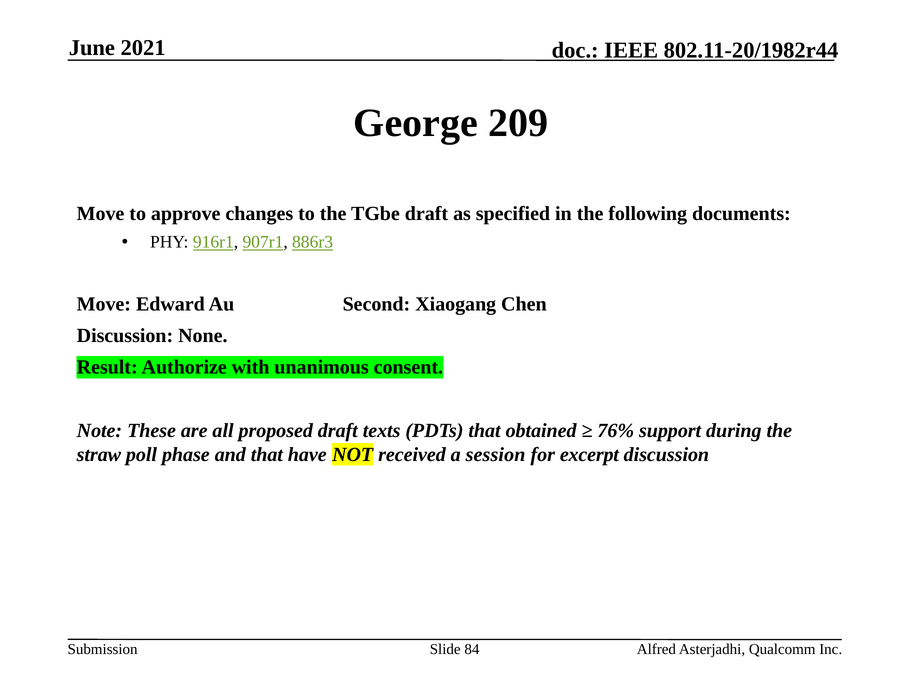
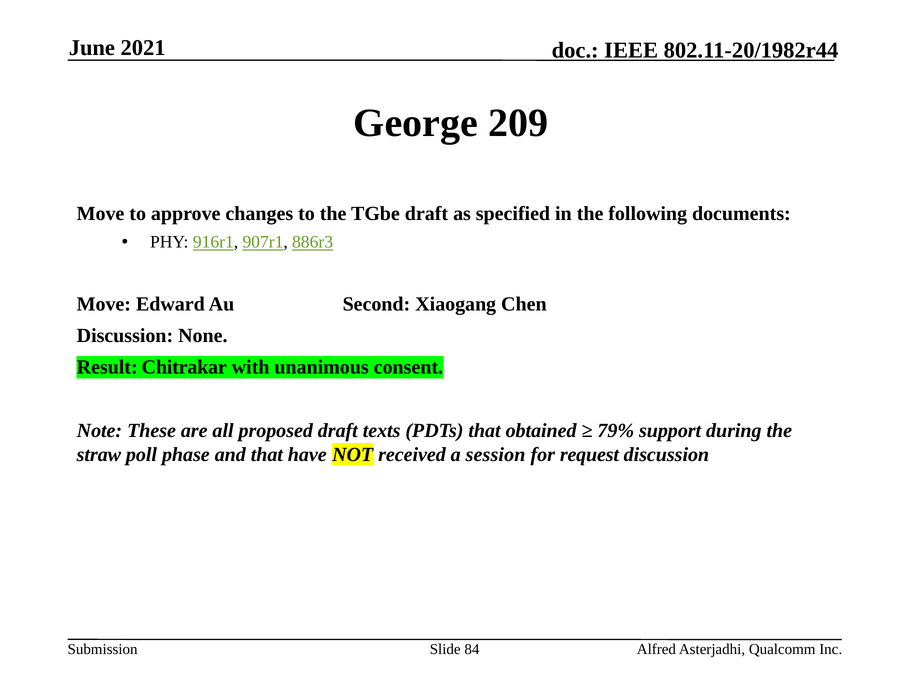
Authorize: Authorize -> Chitrakar
76%: 76% -> 79%
excerpt: excerpt -> request
